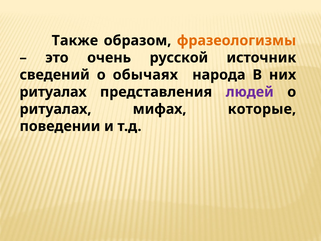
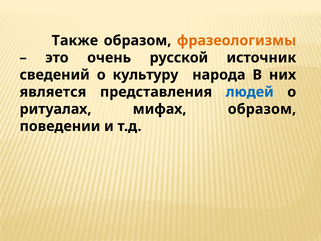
обычаях: обычаях -> культуру
ритуалах at (53, 92): ритуалах -> является
людей colour: purple -> blue
мифах которые: которые -> образом
